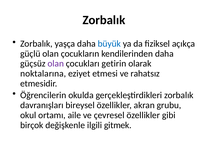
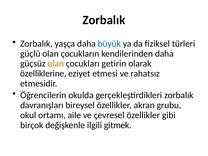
açıkça: açıkça -> türleri
olan at (56, 64) colour: purple -> orange
noktalarına: noktalarına -> özelliklerine
